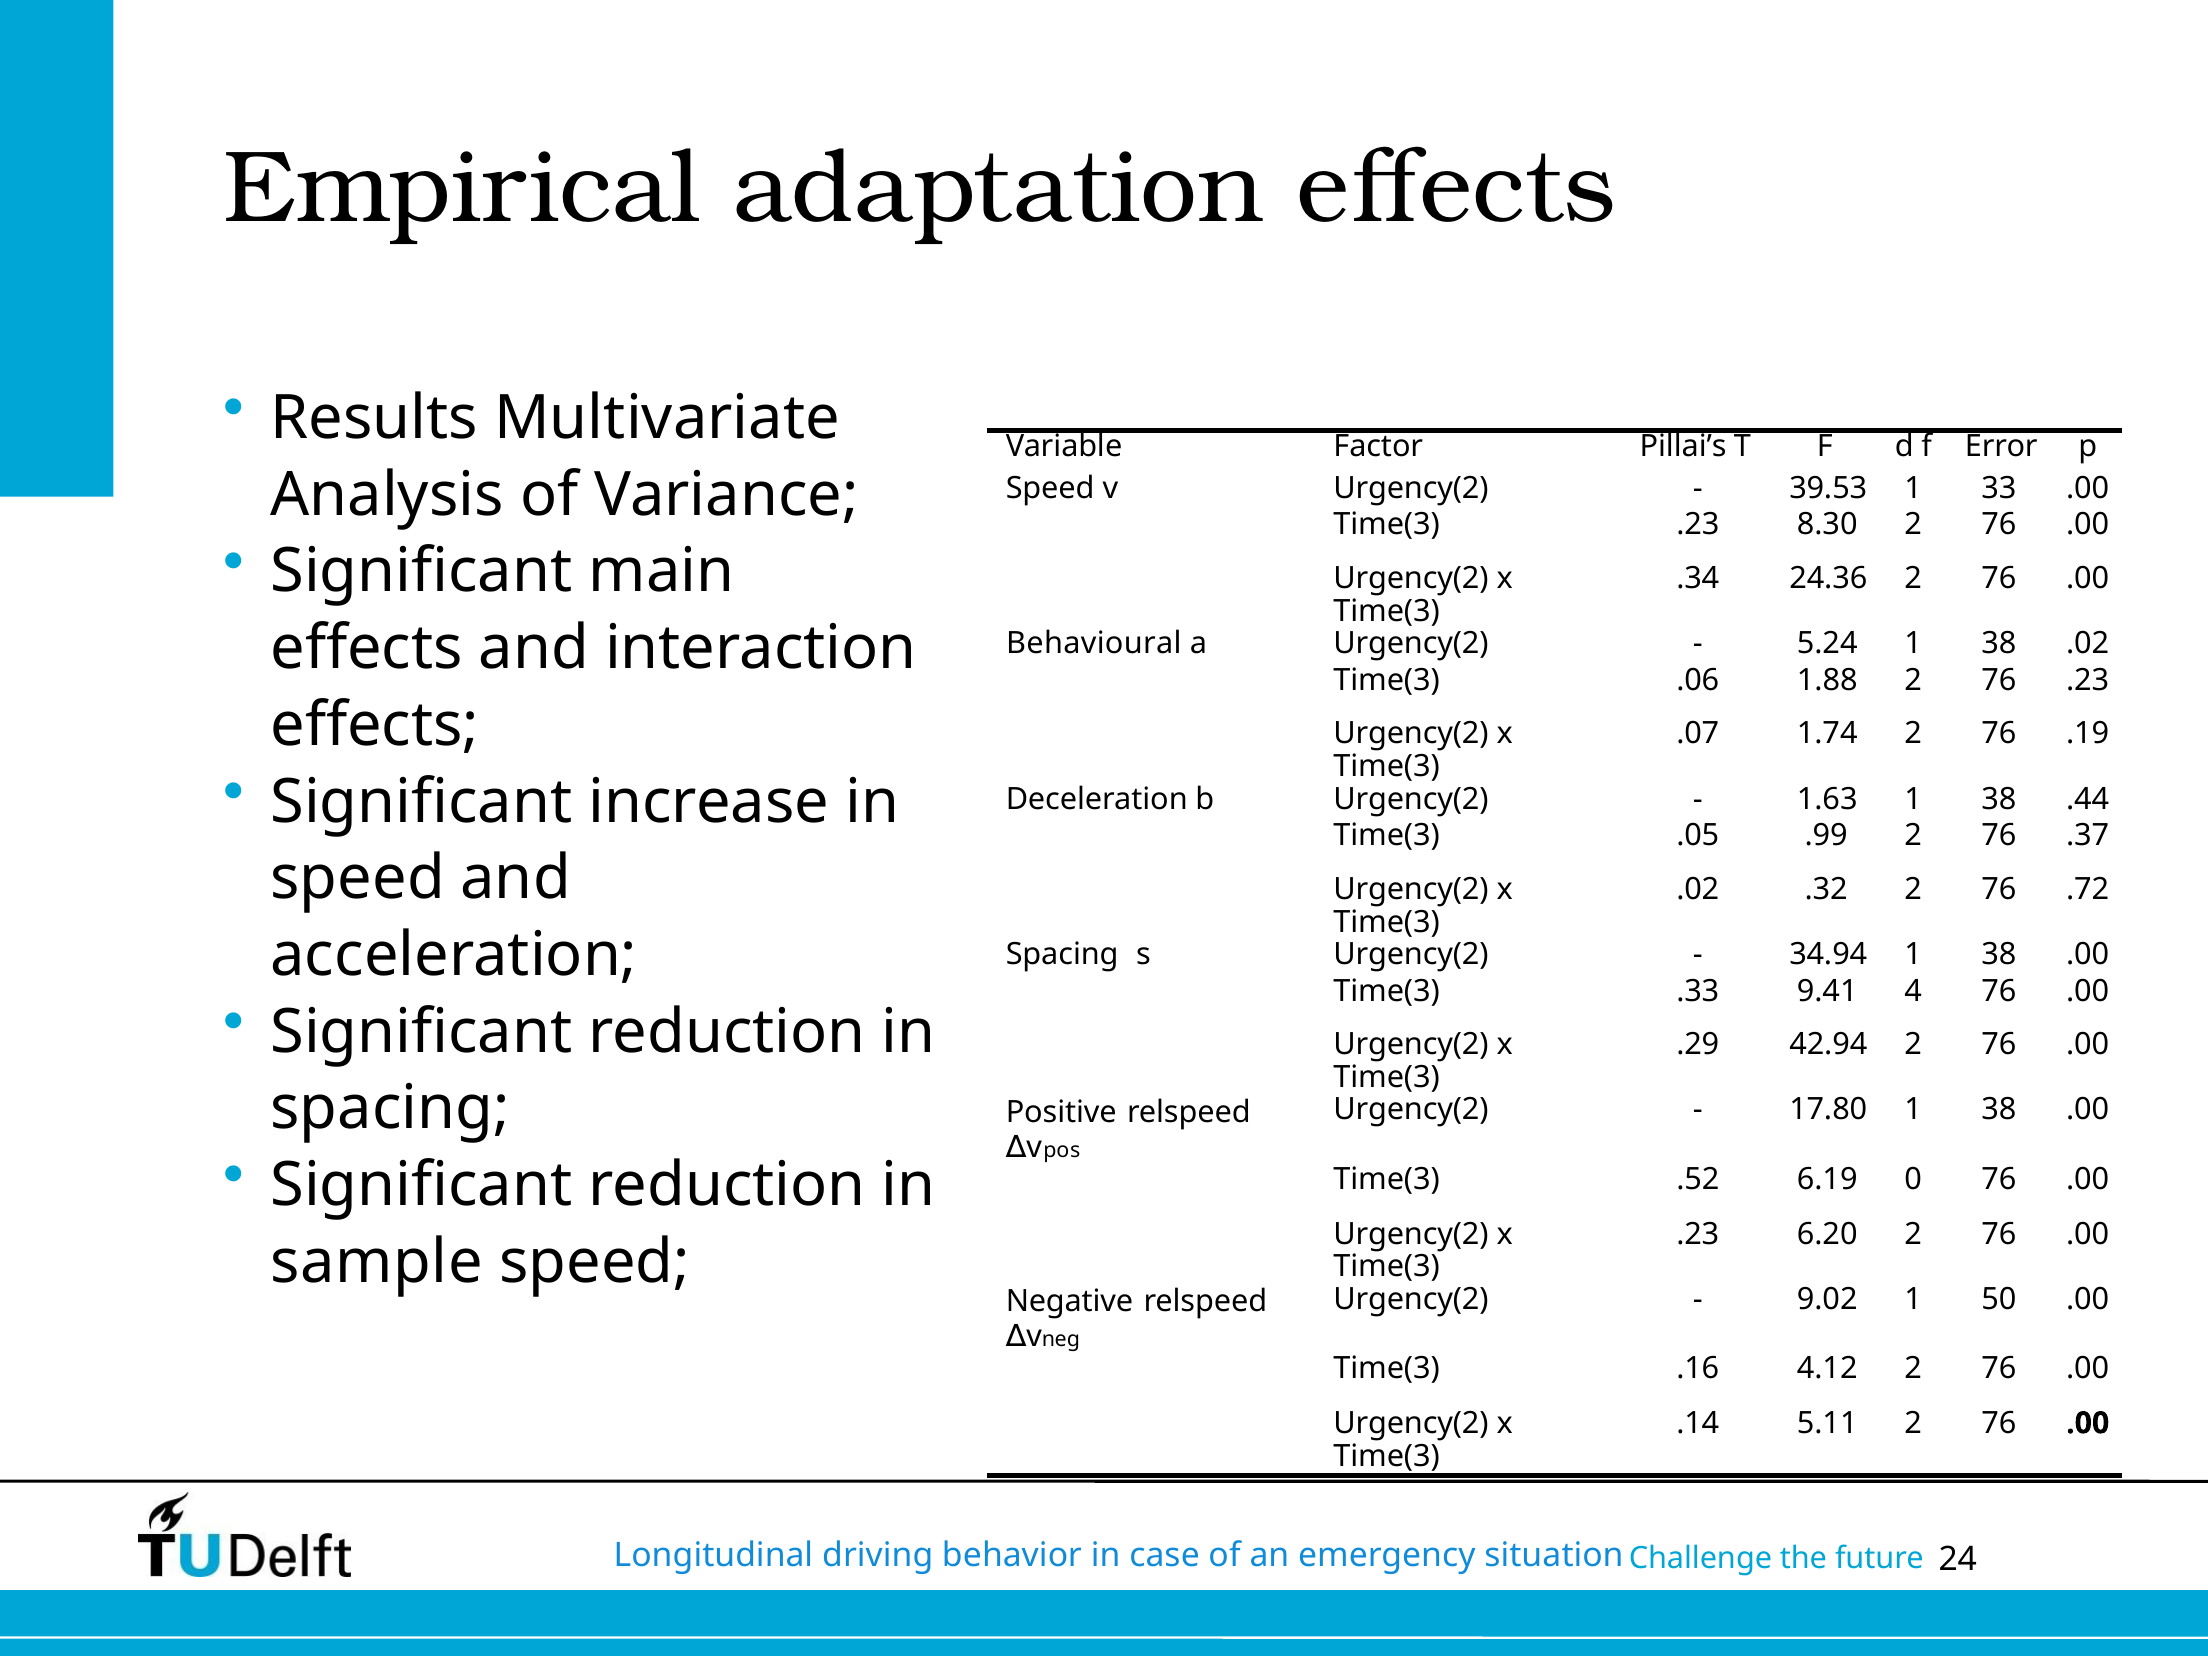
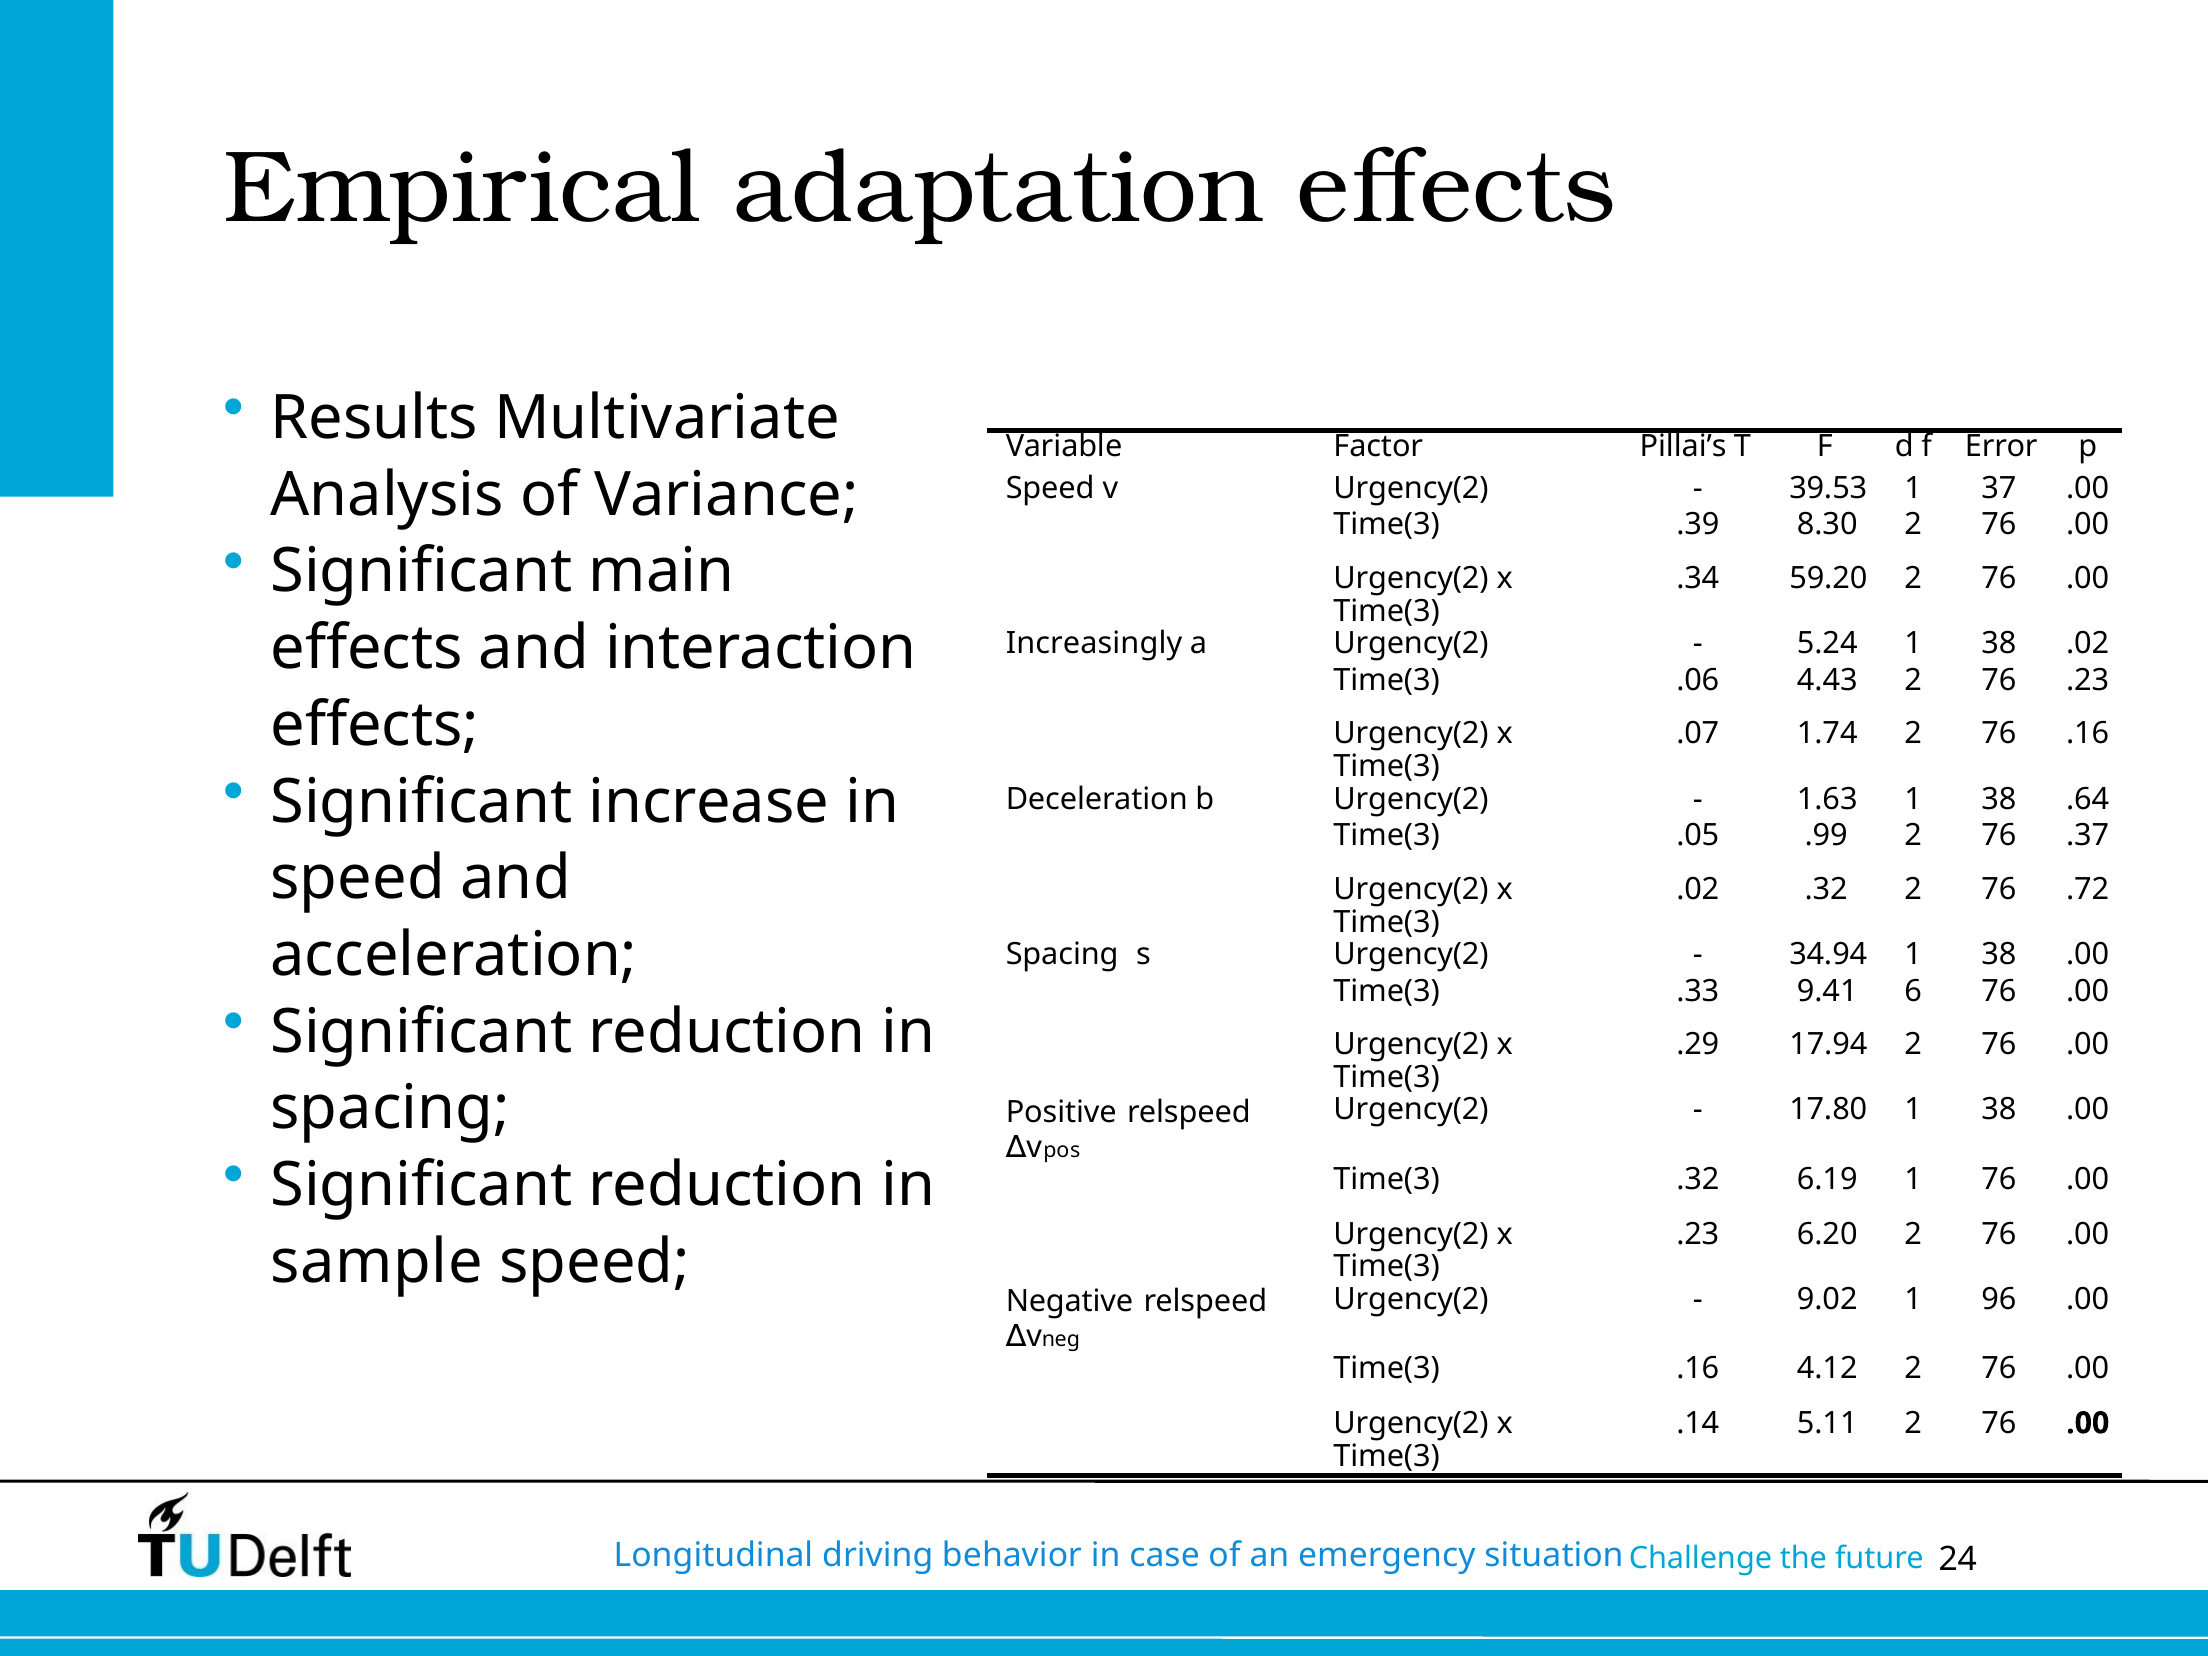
33: 33 -> 37
.23 at (1698, 525): .23 -> .39
24.36: 24.36 -> 59.20
Behavioural: Behavioural -> Increasingly
1.88: 1.88 -> 4.43
76 .19: .19 -> .16
.44: .44 -> .64
4: 4 -> 6
42.94: 42.94 -> 17.94
Time(3 .52: .52 -> .32
6.19 0: 0 -> 1
50: 50 -> 96
